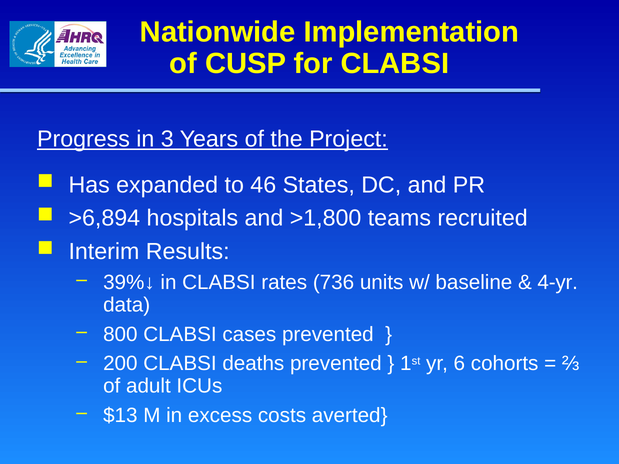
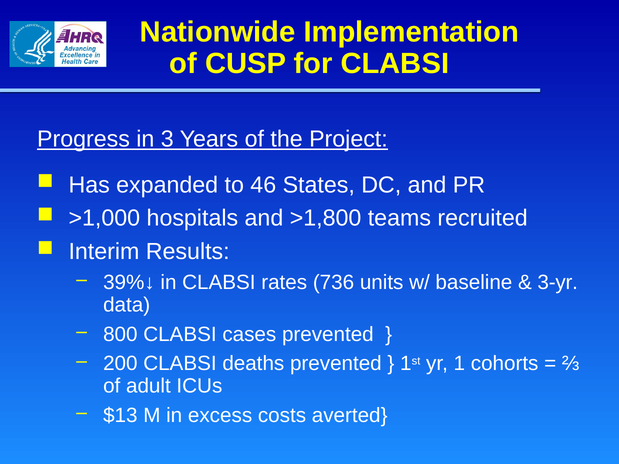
>6,894: >6,894 -> >1,000
4-yr: 4-yr -> 3-yr
yr 6: 6 -> 1
